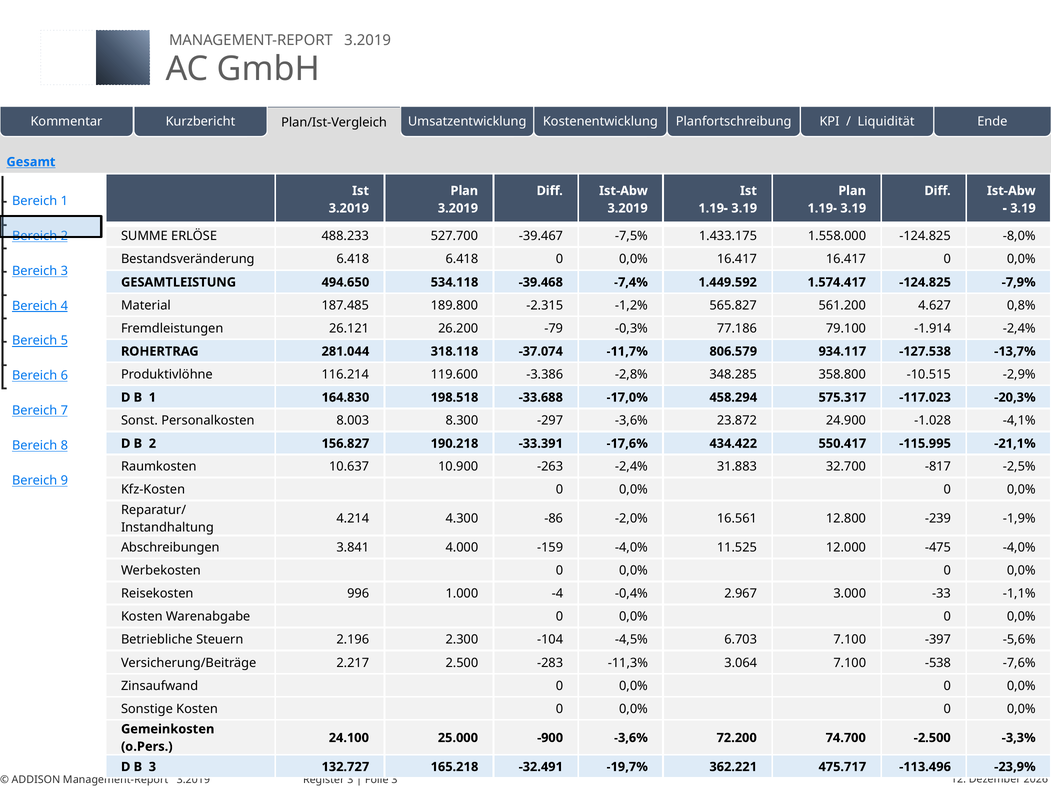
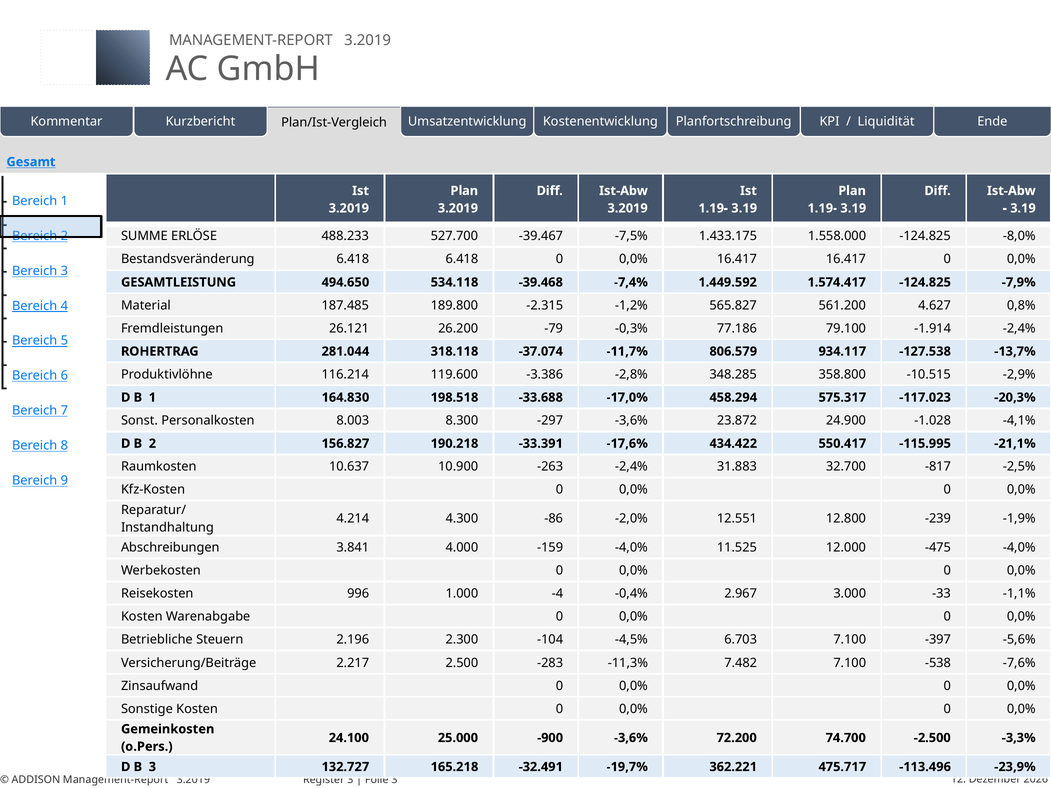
16.561: 16.561 -> 12.551
3.064: 3.064 -> 7.482
